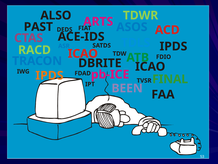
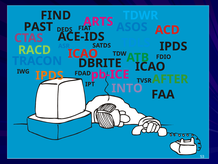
ALSO: ALSO -> FIND
TDWR colour: light green -> light blue
FINAL: FINAL -> AFTER
BEEN: BEEN -> INTO
